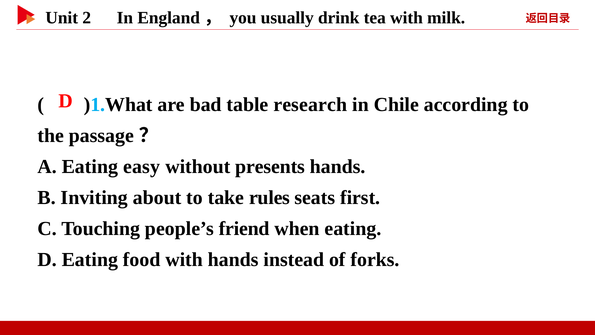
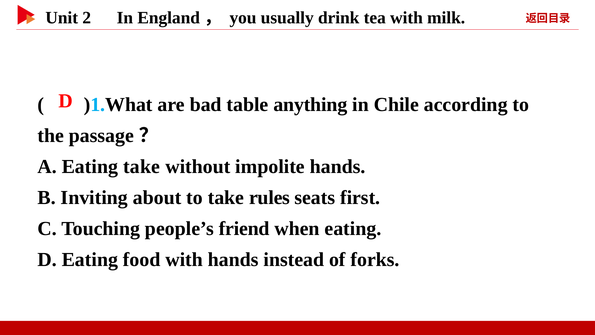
research: research -> anything
Eating easy: easy -> take
presents: presents -> impolite
